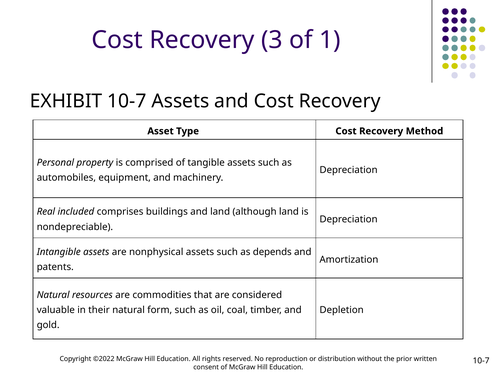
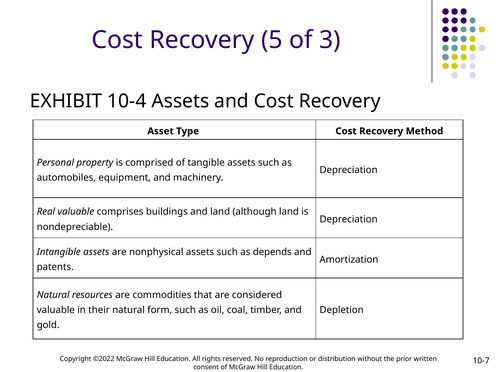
3: 3 -> 5
1: 1 -> 3
EXHIBIT 10-7: 10-7 -> 10-4
Real included: included -> valuable
